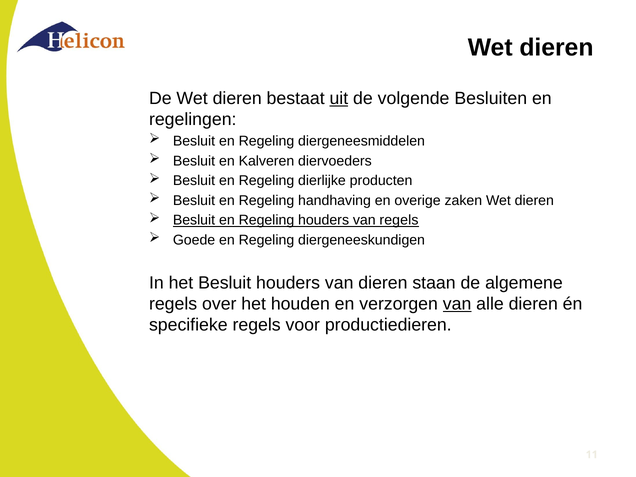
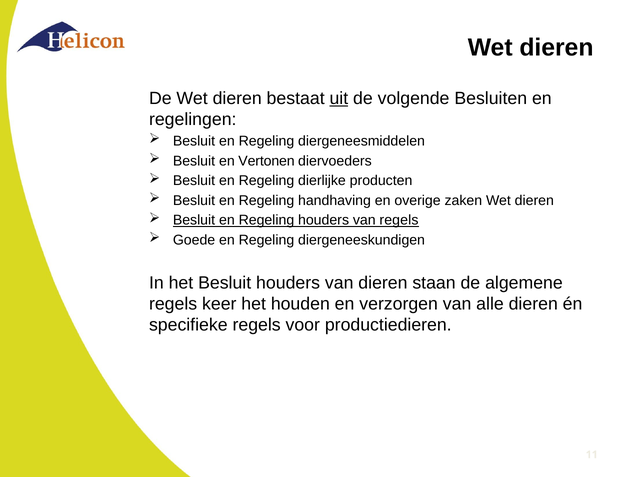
Kalveren: Kalveren -> Vertonen
over: over -> keer
van at (457, 304) underline: present -> none
